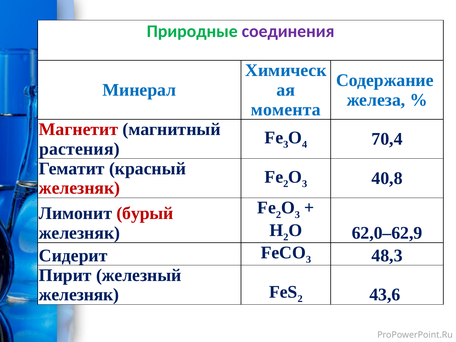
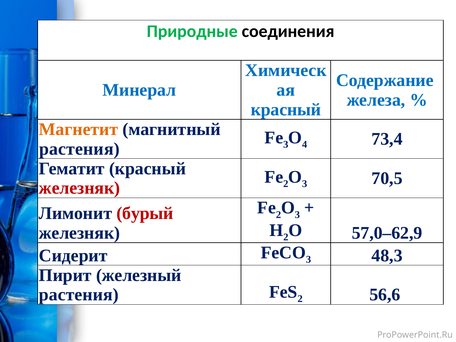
соединения colour: purple -> black
момента at (286, 110): момента -> красный
Магнетит colour: red -> orange
70,4: 70,4 -> 73,4
40,8: 40,8 -> 70,5
62,0–62,9: 62,0–62,9 -> 57,0–62,9
железняк at (79, 295): железняк -> растения
43,6: 43,6 -> 56,6
